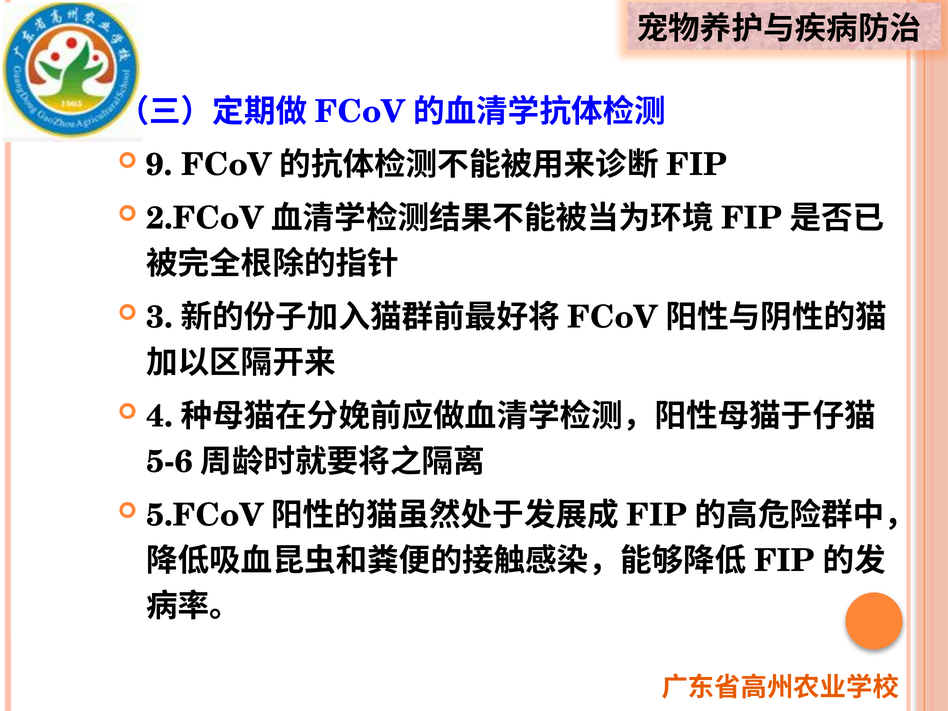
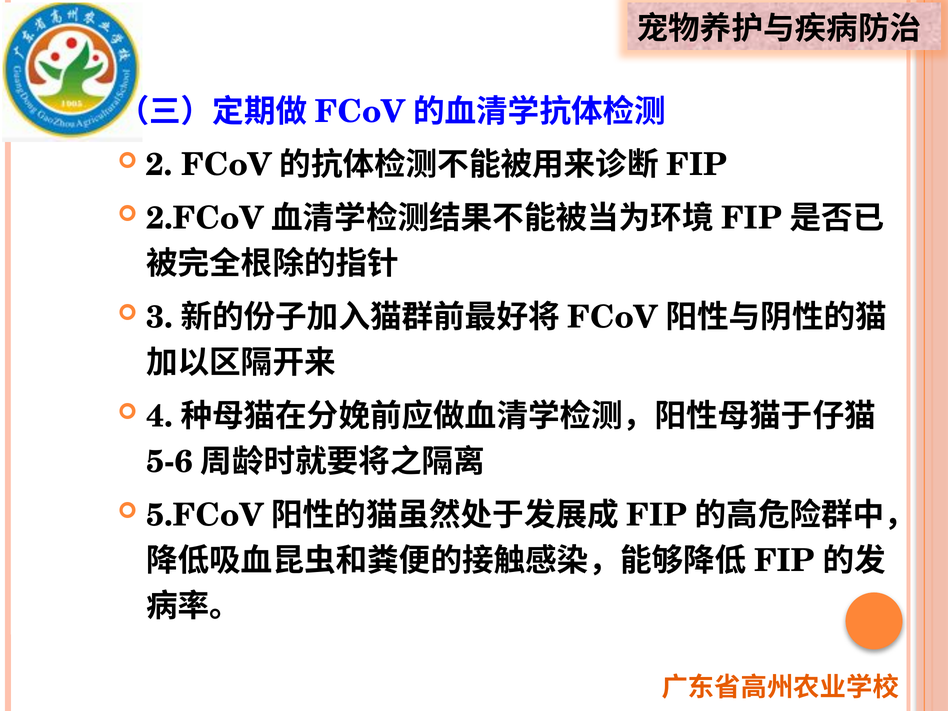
9: 9 -> 2
